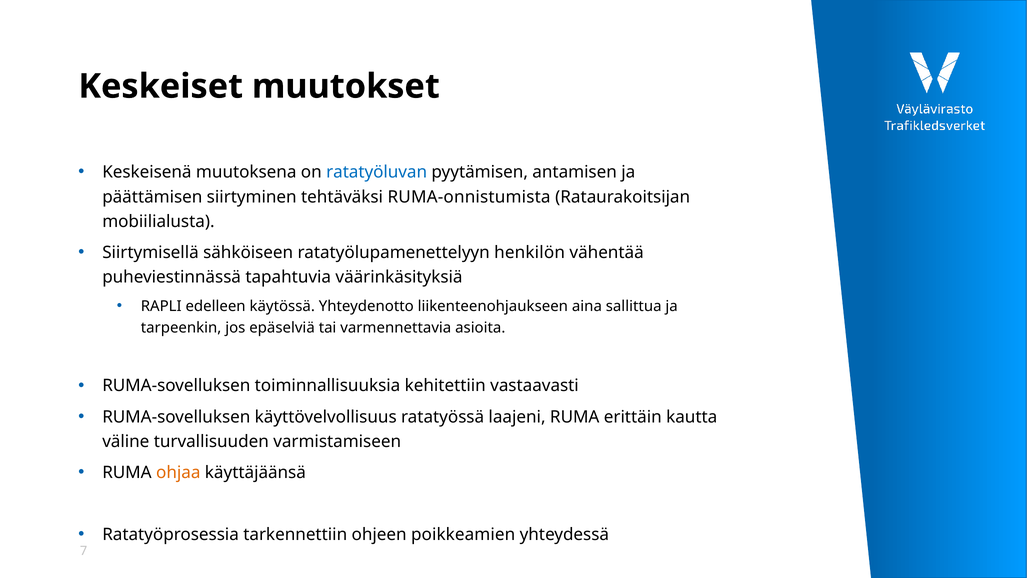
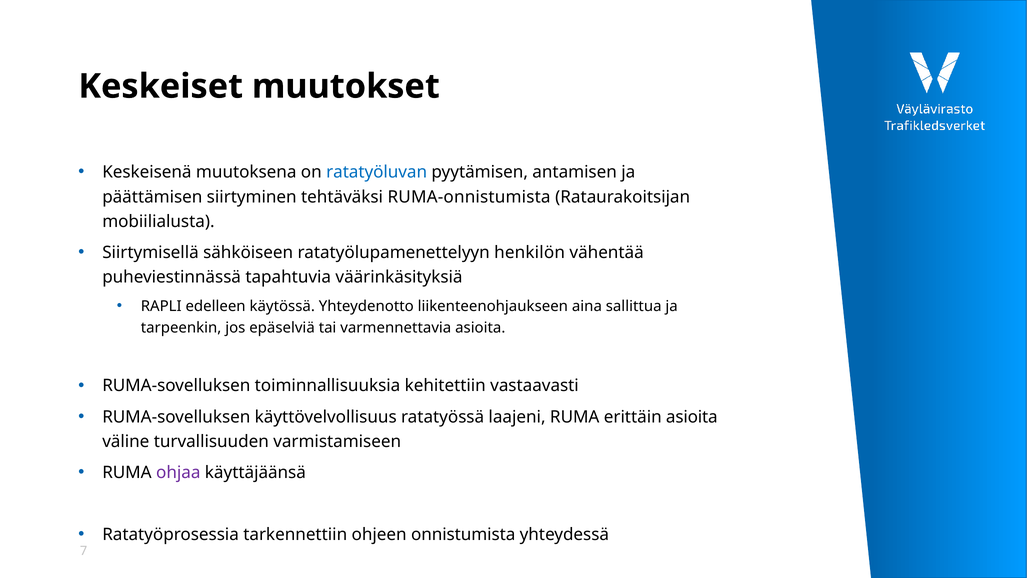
erittäin kautta: kautta -> asioita
ohjaa colour: orange -> purple
poikkeamien: poikkeamien -> onnistumista
